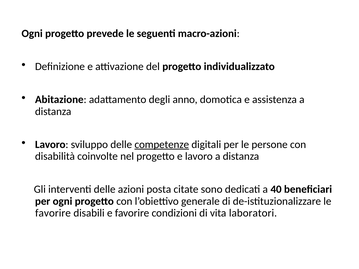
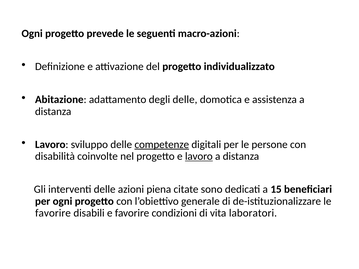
degli anno: anno -> delle
lavoro at (199, 156) underline: none -> present
posta: posta -> piena
40: 40 -> 15
